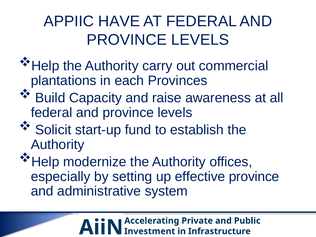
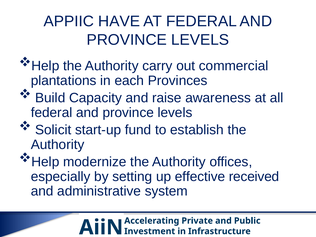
effective province: province -> received
